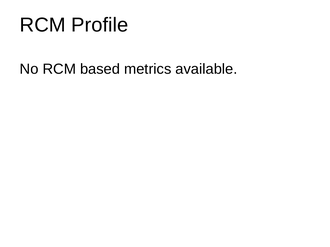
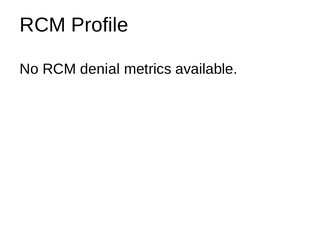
based: based -> denial
